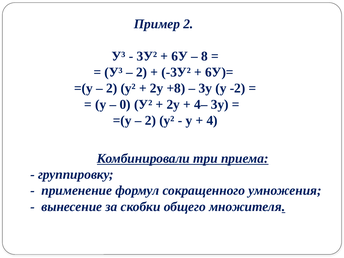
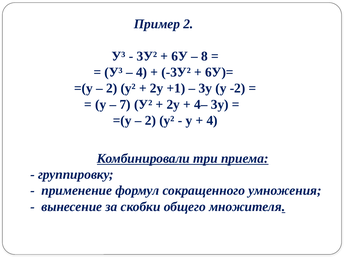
2 at (142, 72): 2 -> 4
+8: +8 -> +1
0: 0 -> 7
